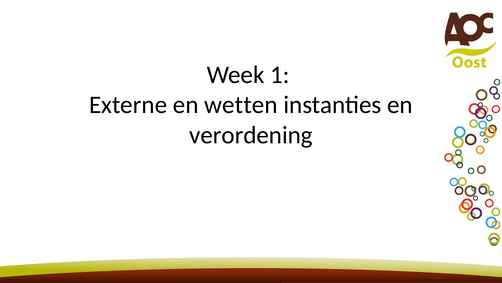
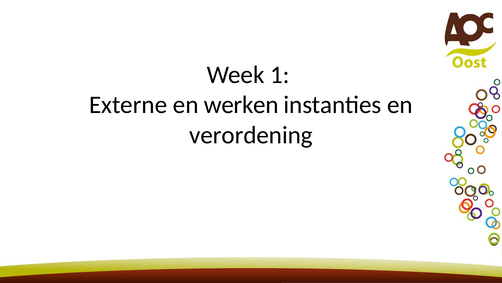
wetten: wetten -> werken
